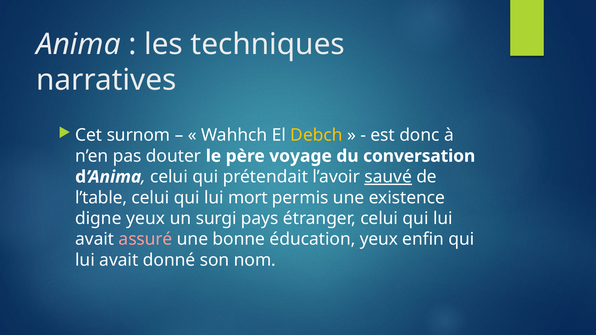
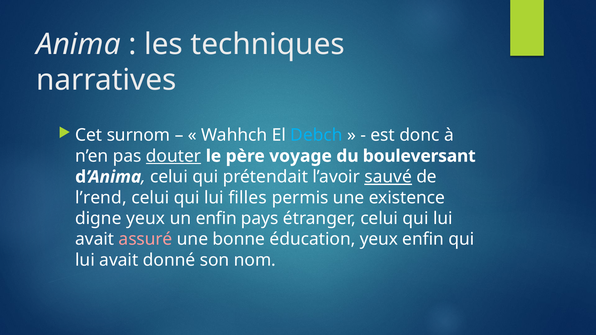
Debch colour: yellow -> light blue
douter underline: none -> present
conversation: conversation -> bouleversant
l’table: l’table -> l’rend
mort: mort -> filles
un surgi: surgi -> enfin
